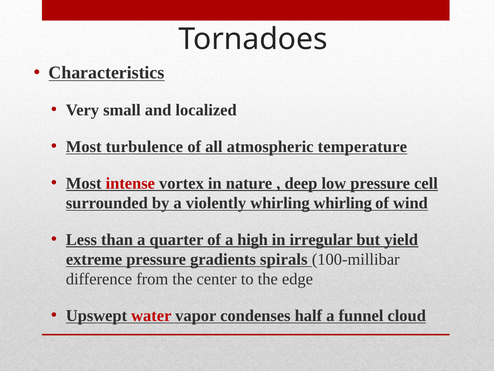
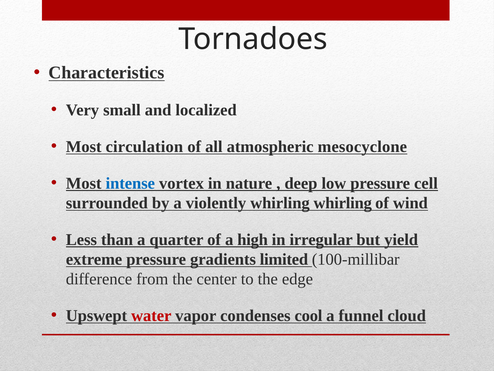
turbulence: turbulence -> circulation
temperature: temperature -> mesocyclone
intense colour: red -> blue
spirals: spirals -> limited
half: half -> cool
